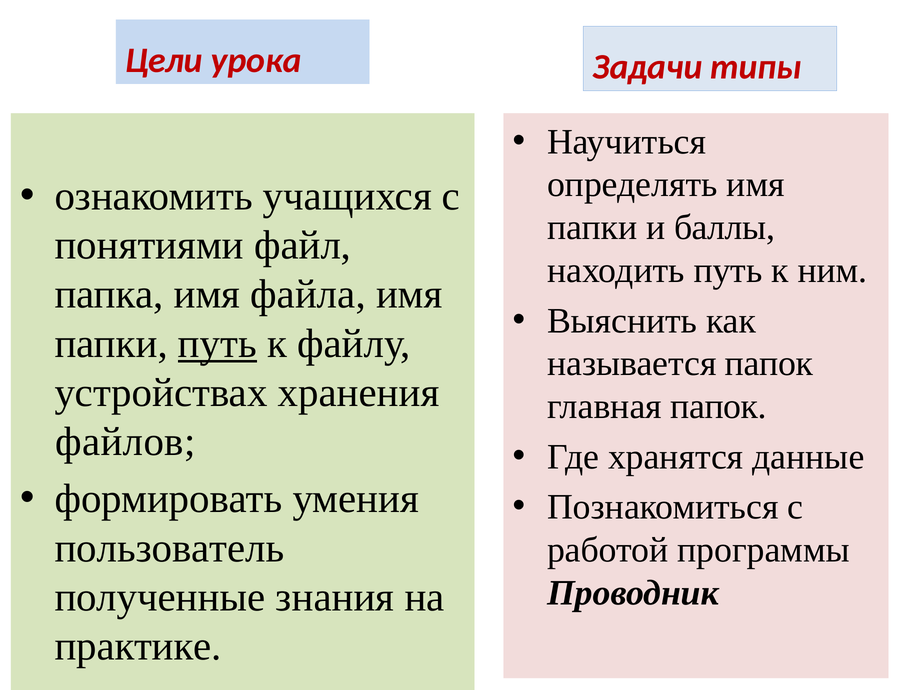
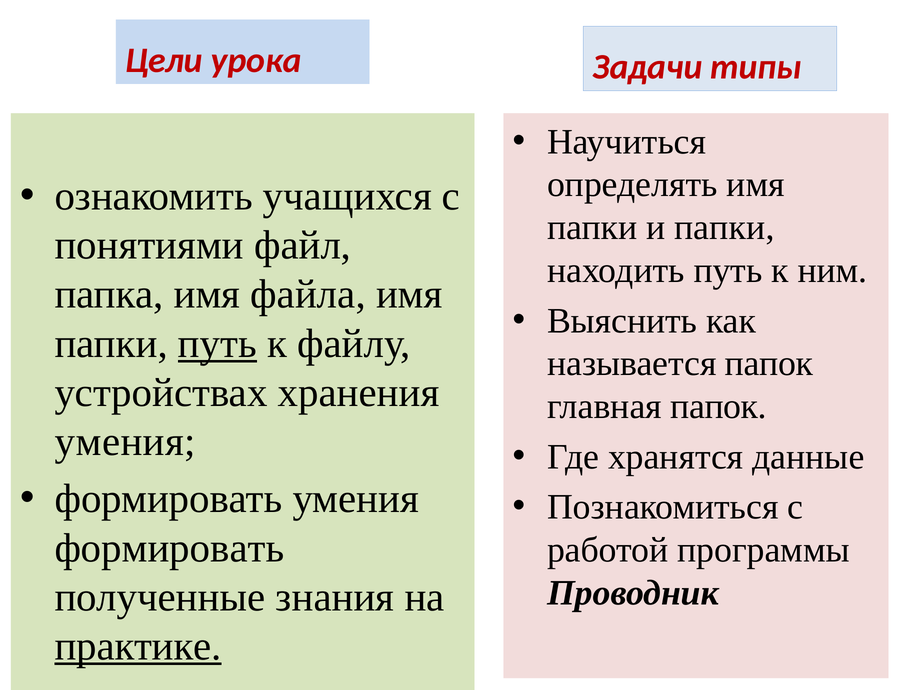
и баллы: баллы -> папки
файлов at (125, 442): файлов -> умения
пользователь at (169, 548): пользователь -> формировать
практике underline: none -> present
